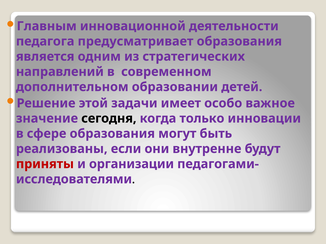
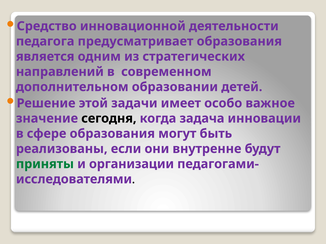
Главным: Главным -> Средство
только: только -> задача
приняты colour: red -> green
